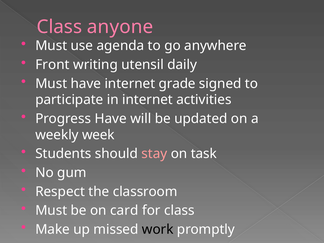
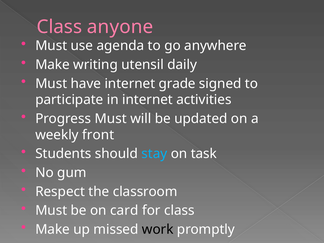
Front at (52, 65): Front -> Make
Progress Have: Have -> Must
week: week -> front
stay colour: pink -> light blue
